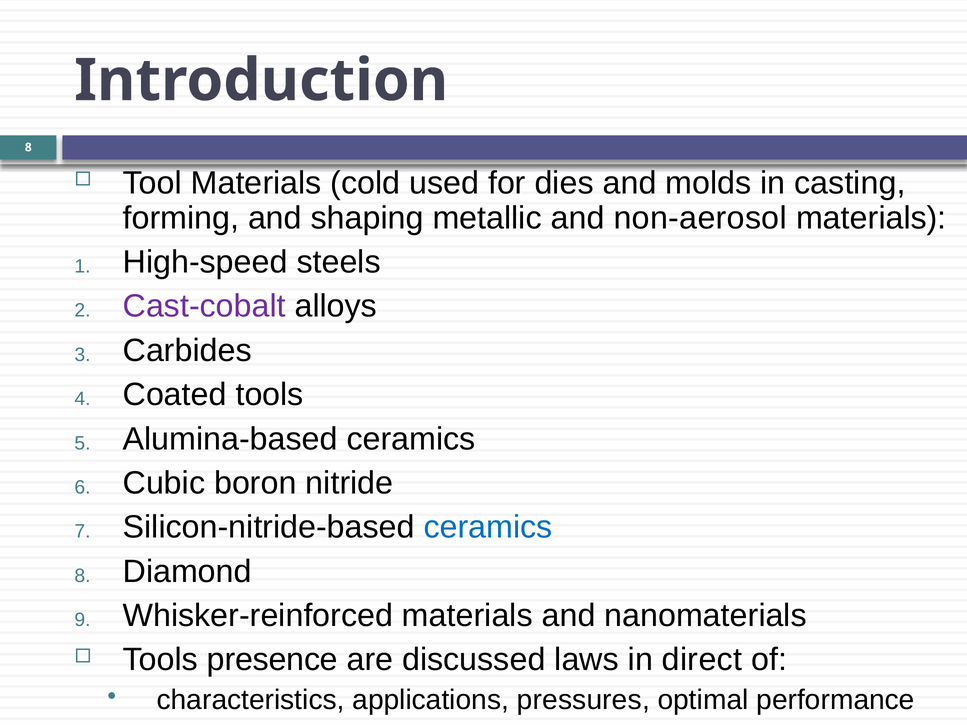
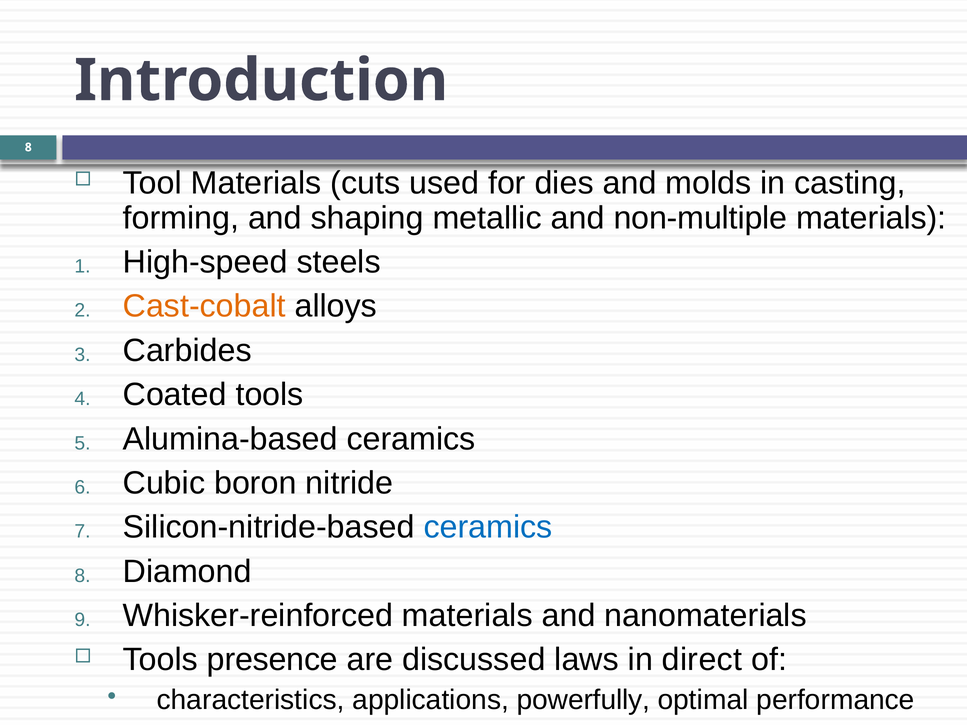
cold: cold -> cuts
non-aerosol: non-aerosol -> non-multiple
Cast-cobalt colour: purple -> orange
pressures: pressures -> powerfully
